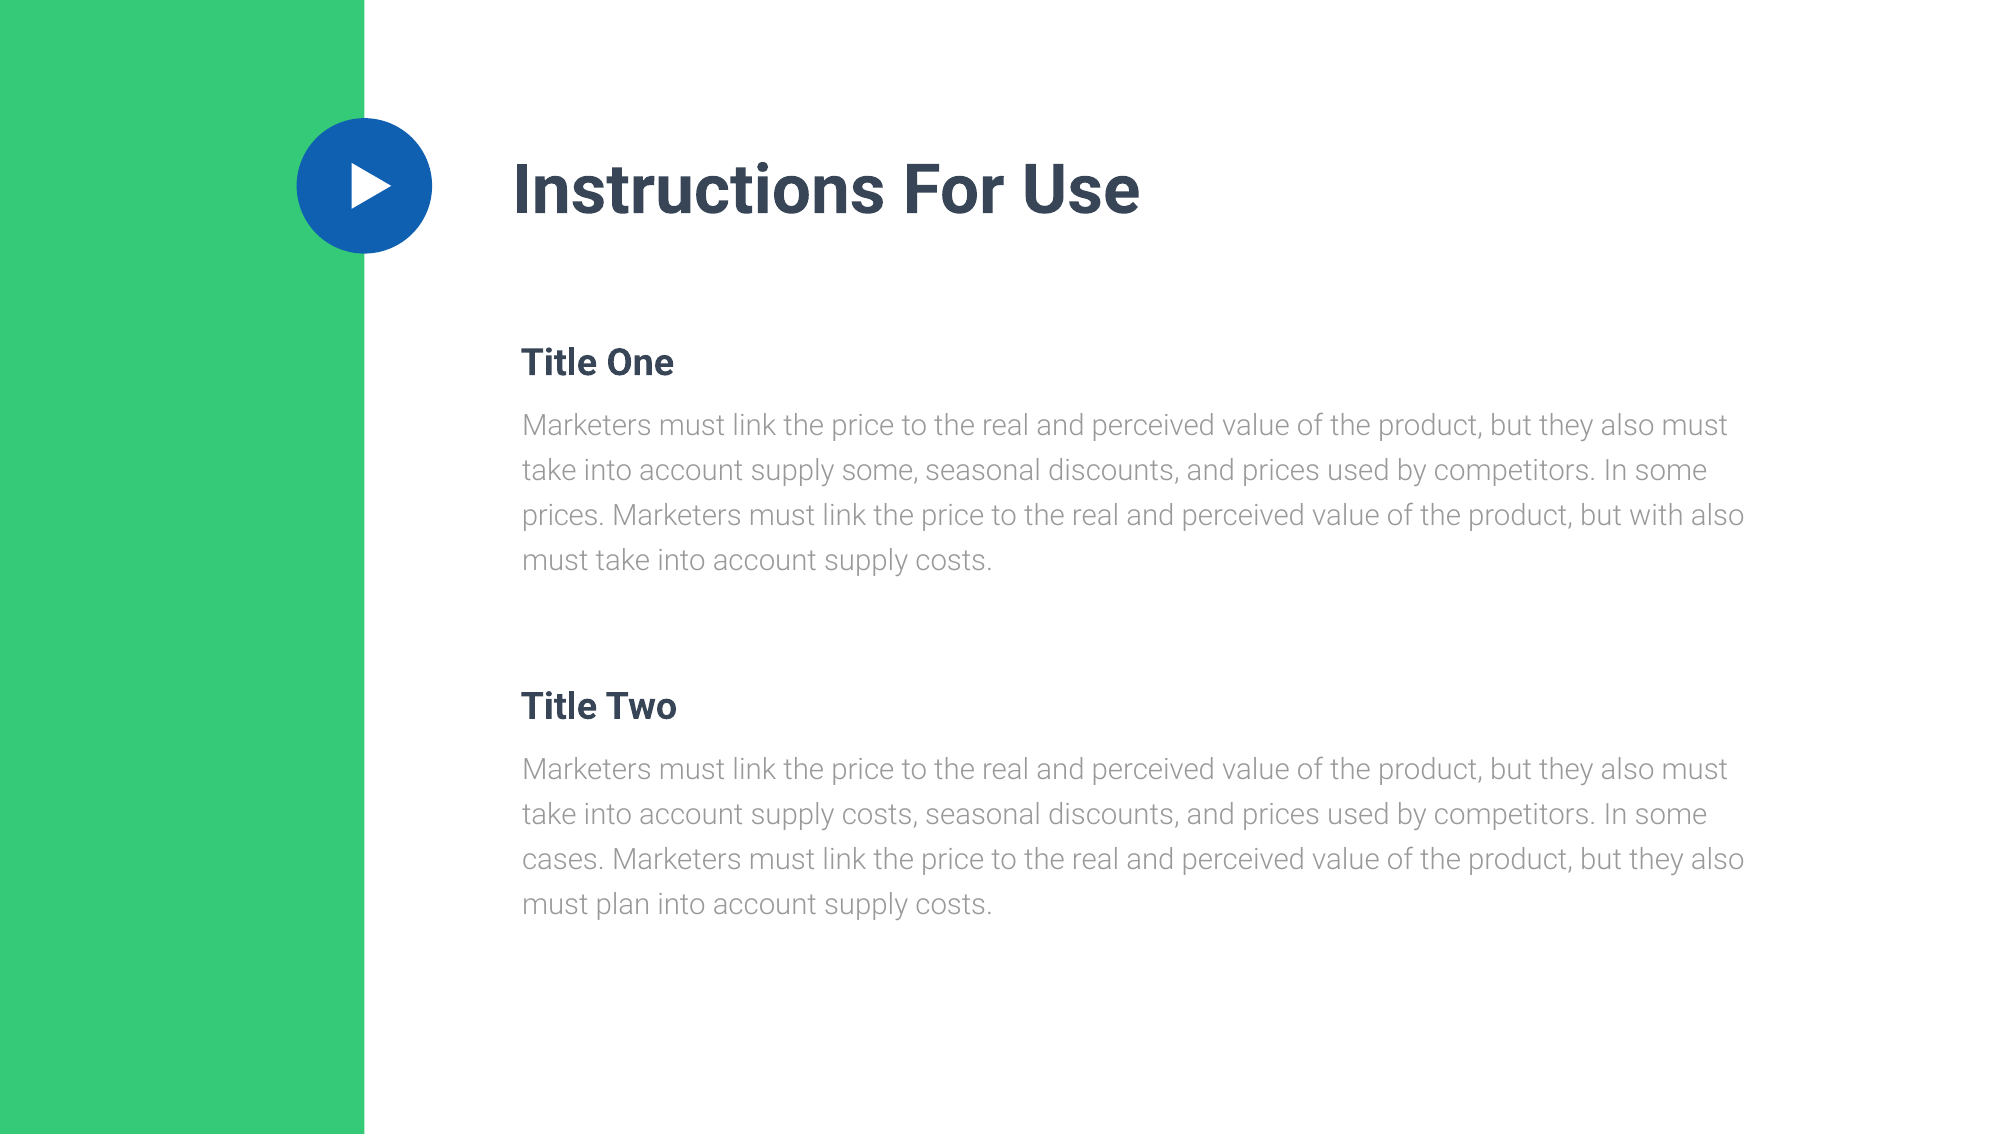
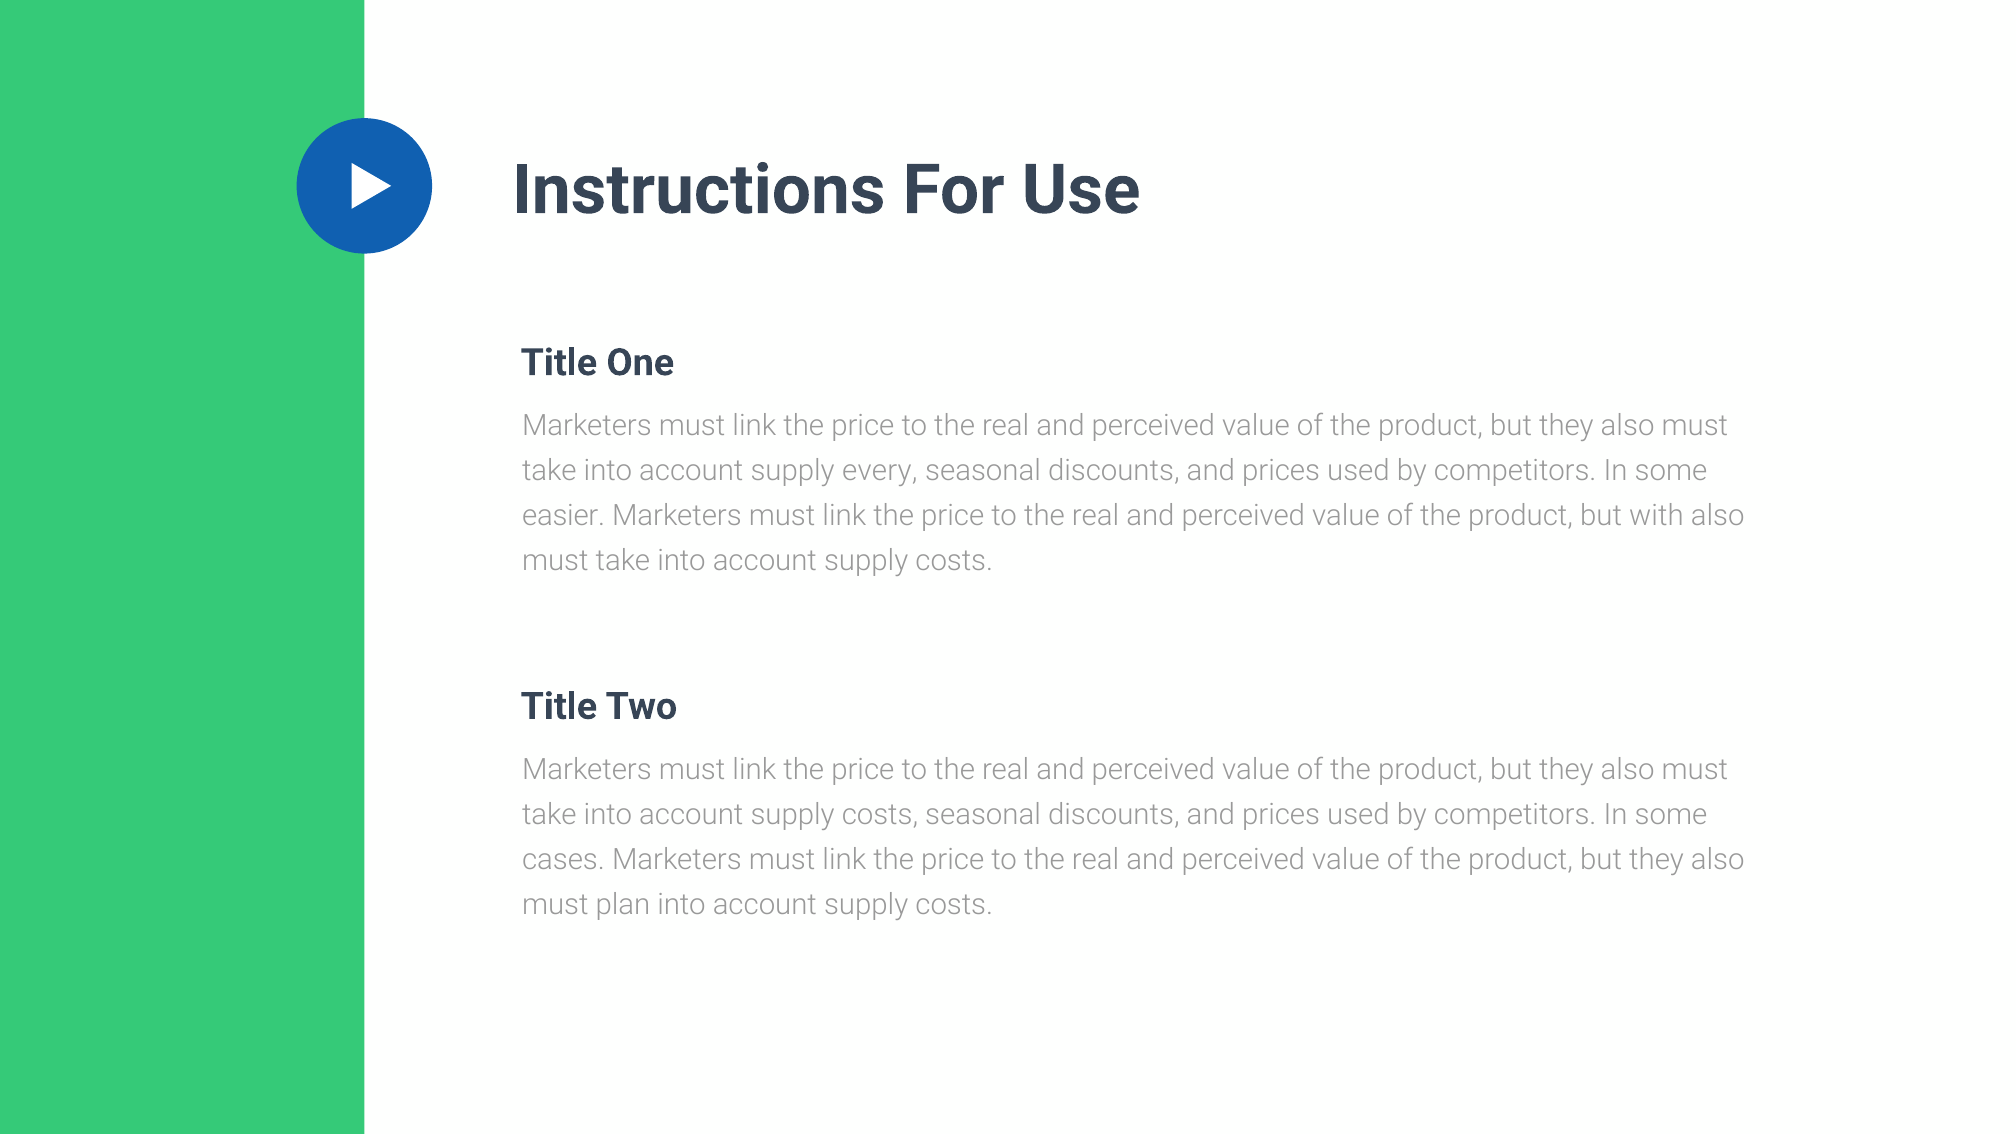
supply some: some -> every
prices at (564, 516): prices -> easier
